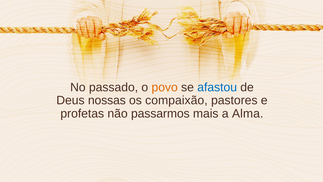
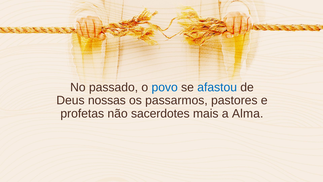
povo colour: orange -> blue
compaixão: compaixão -> passarmos
passarmos: passarmos -> sacerdotes
